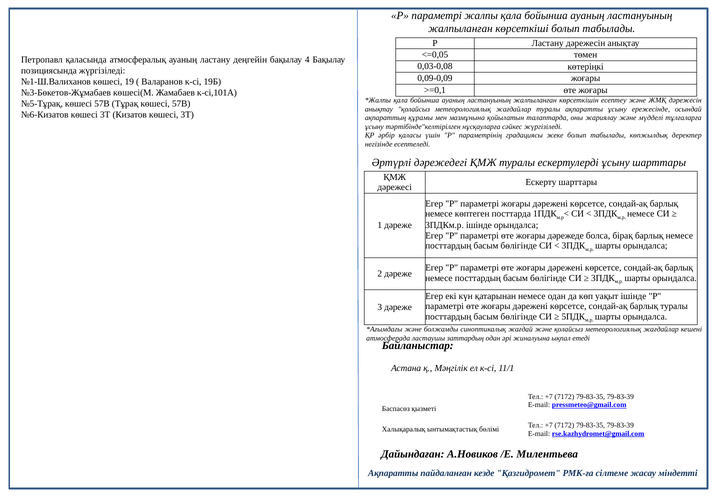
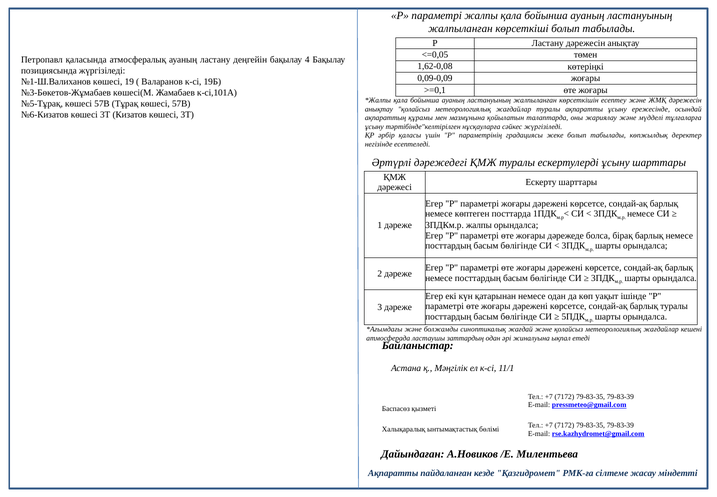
0,03-0,08: 0,03-0,08 -> 1,62-0,08
3ПДКм.р ішінде: ішінде -> жалпы
